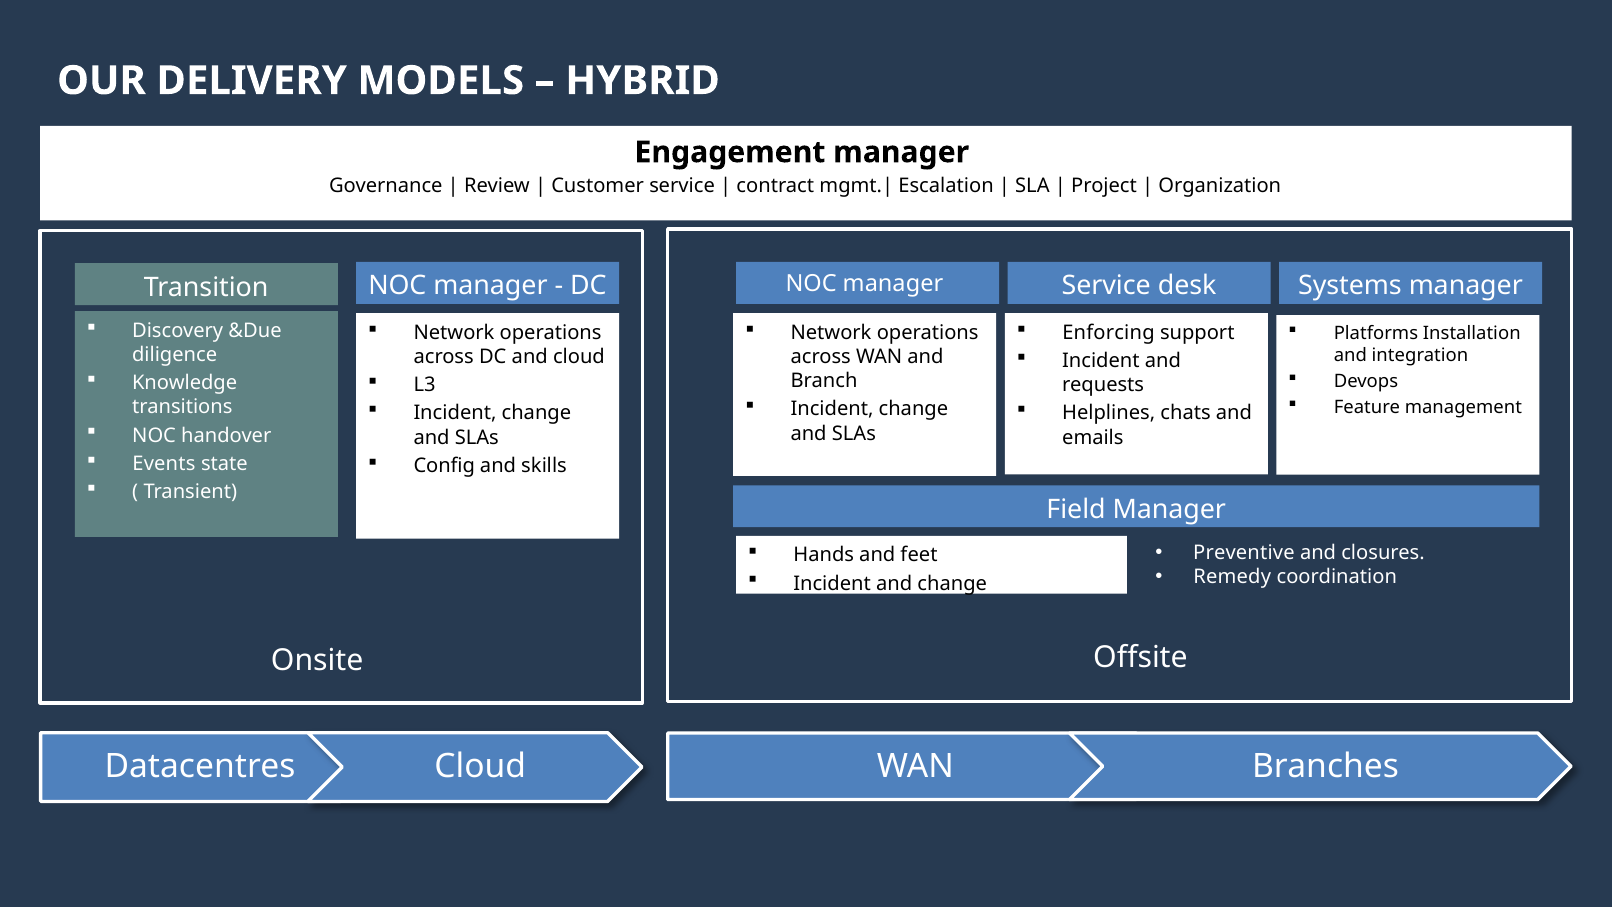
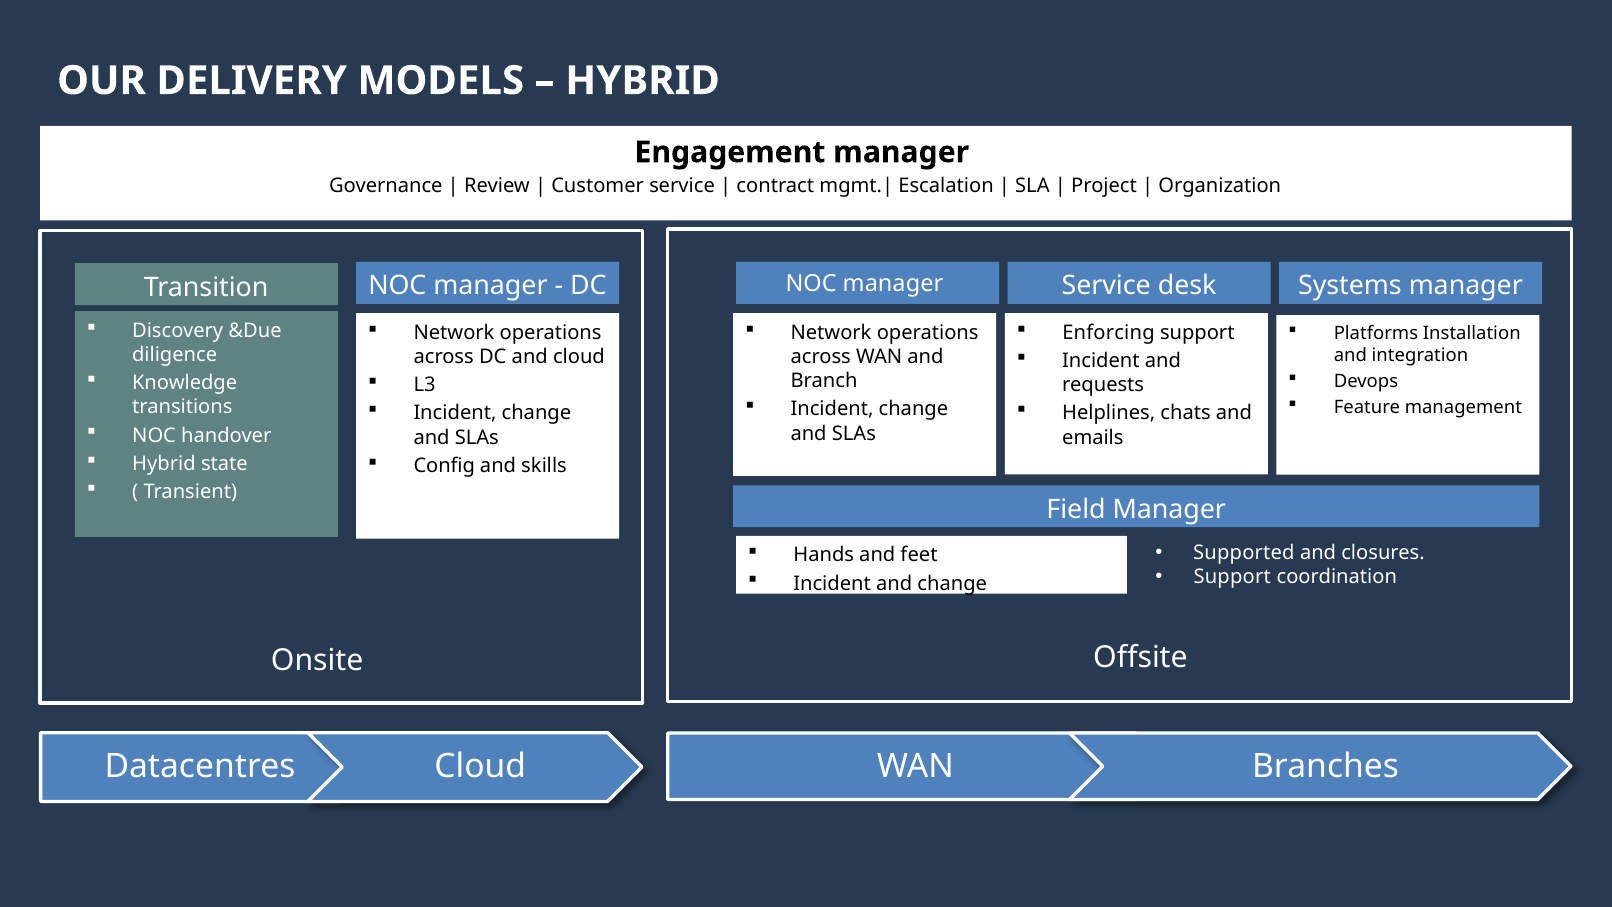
Events at (164, 464): Events -> Hybrid
Preventive: Preventive -> Supported
Remedy at (1232, 577): Remedy -> Support
